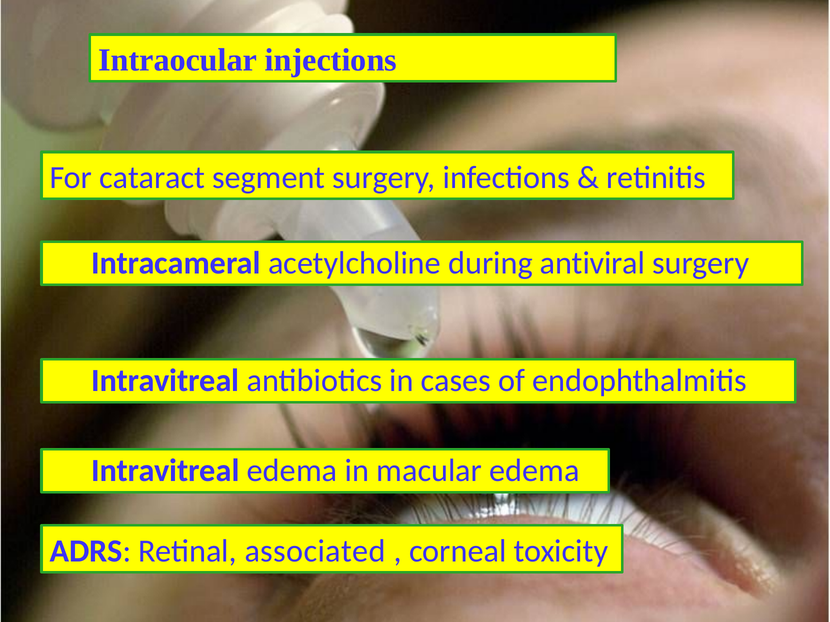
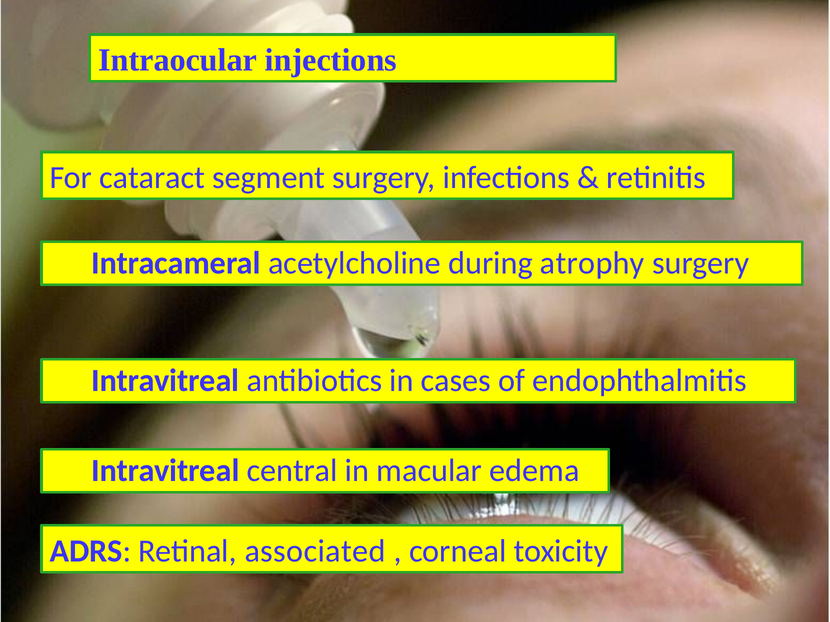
antiviral: antiviral -> atrophy
Intravitreal edema: edema -> central
